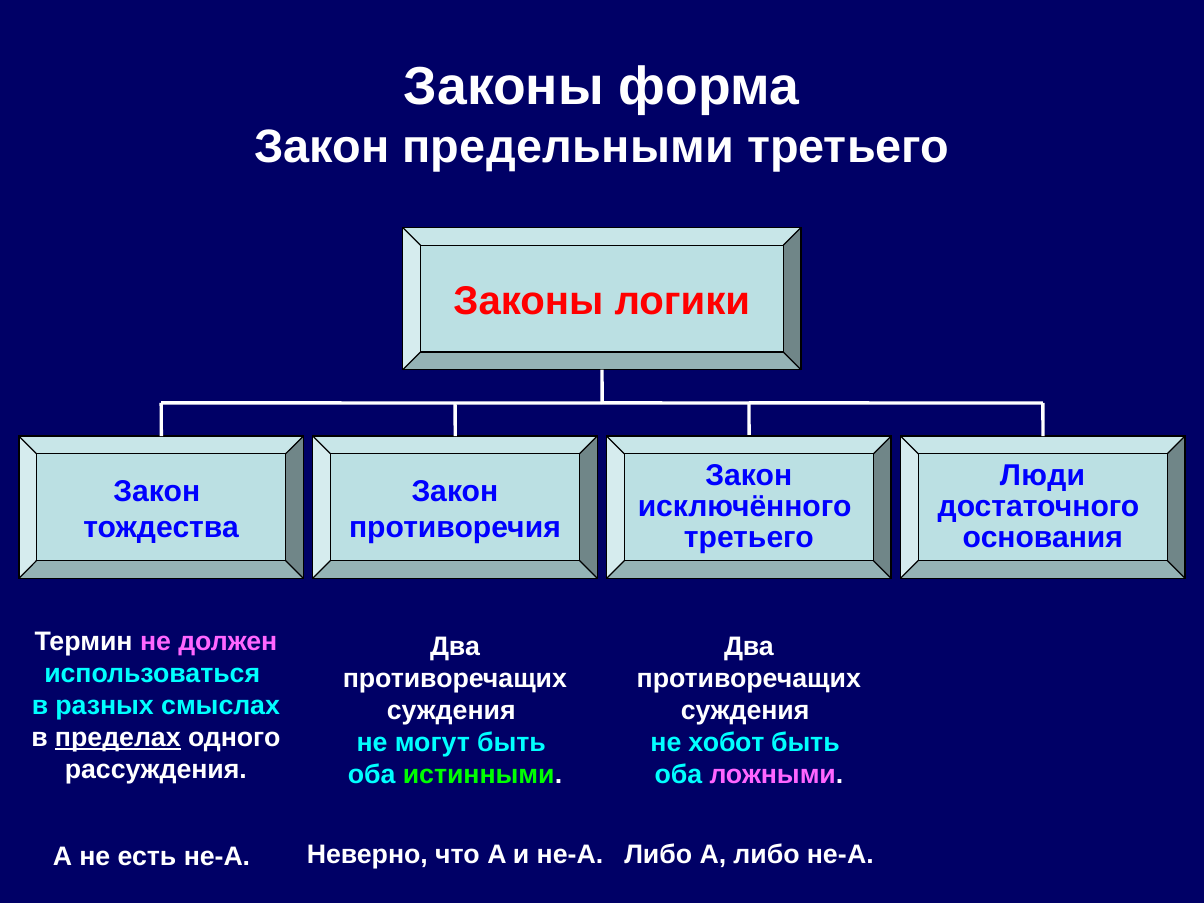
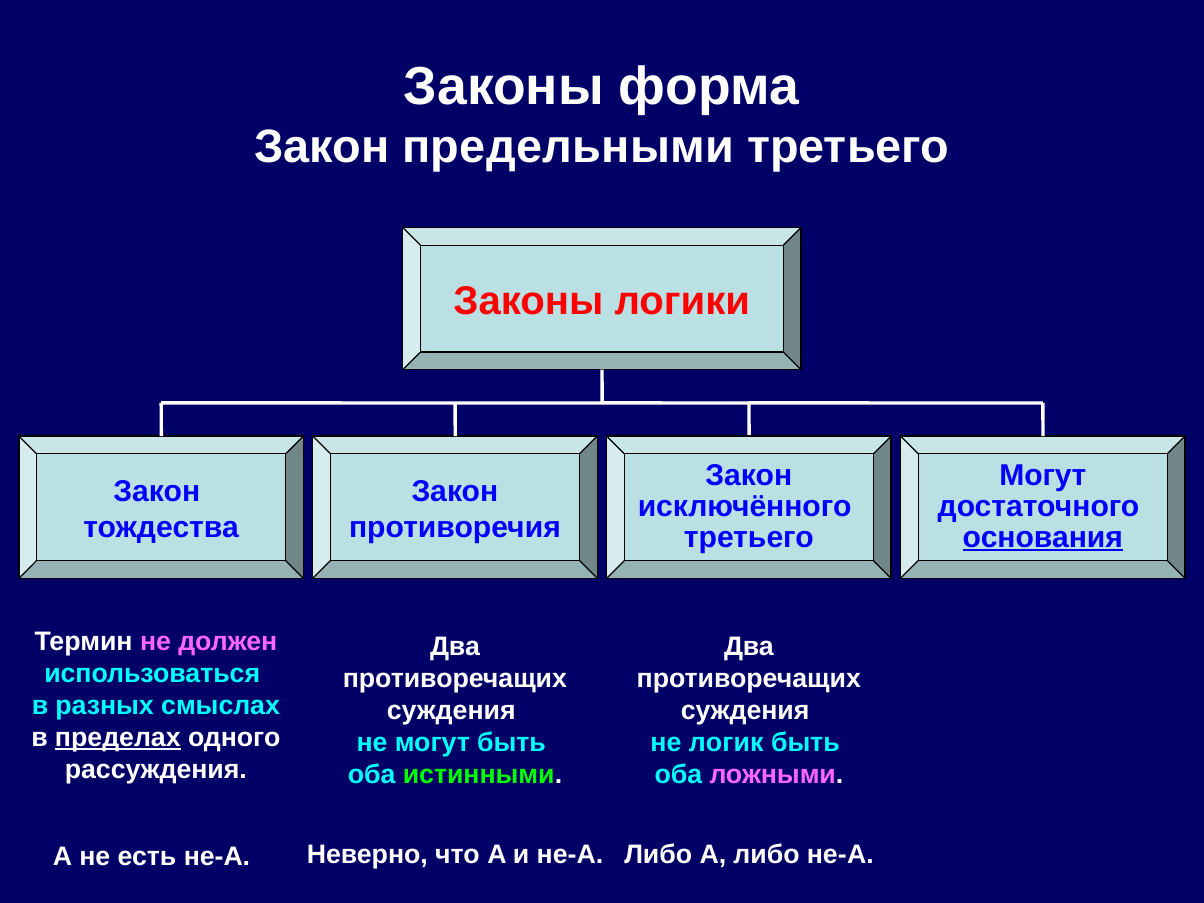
Люди at (1043, 476): Люди -> Могут
основания underline: none -> present
хобот: хобот -> логик
